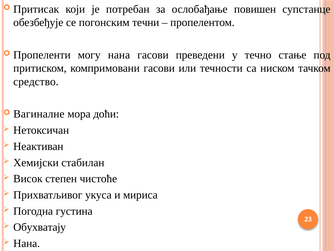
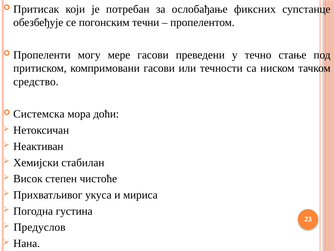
повишен: повишен -> фиксних
могу нана: нана -> мере
Вагиналне: Вагиналне -> Системска
Обухватају: Обухватају -> Предуслов
